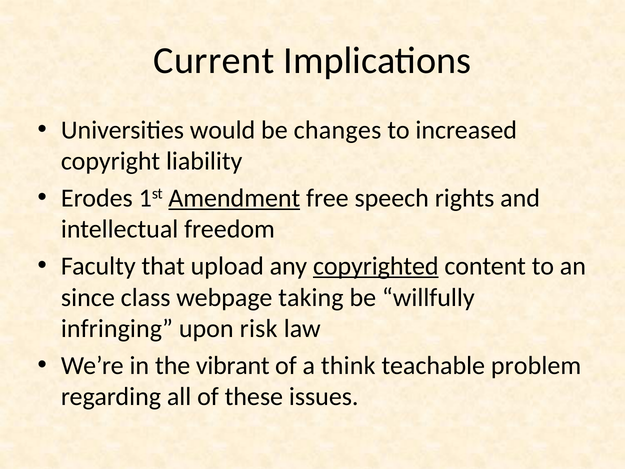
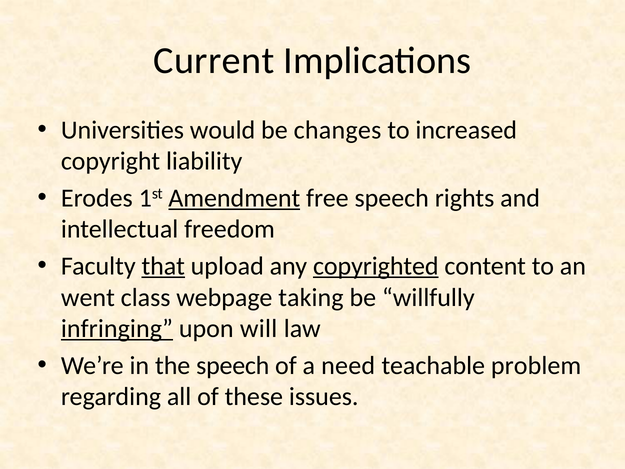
that underline: none -> present
since: since -> went
infringing underline: none -> present
risk: risk -> will
the vibrant: vibrant -> speech
think: think -> need
